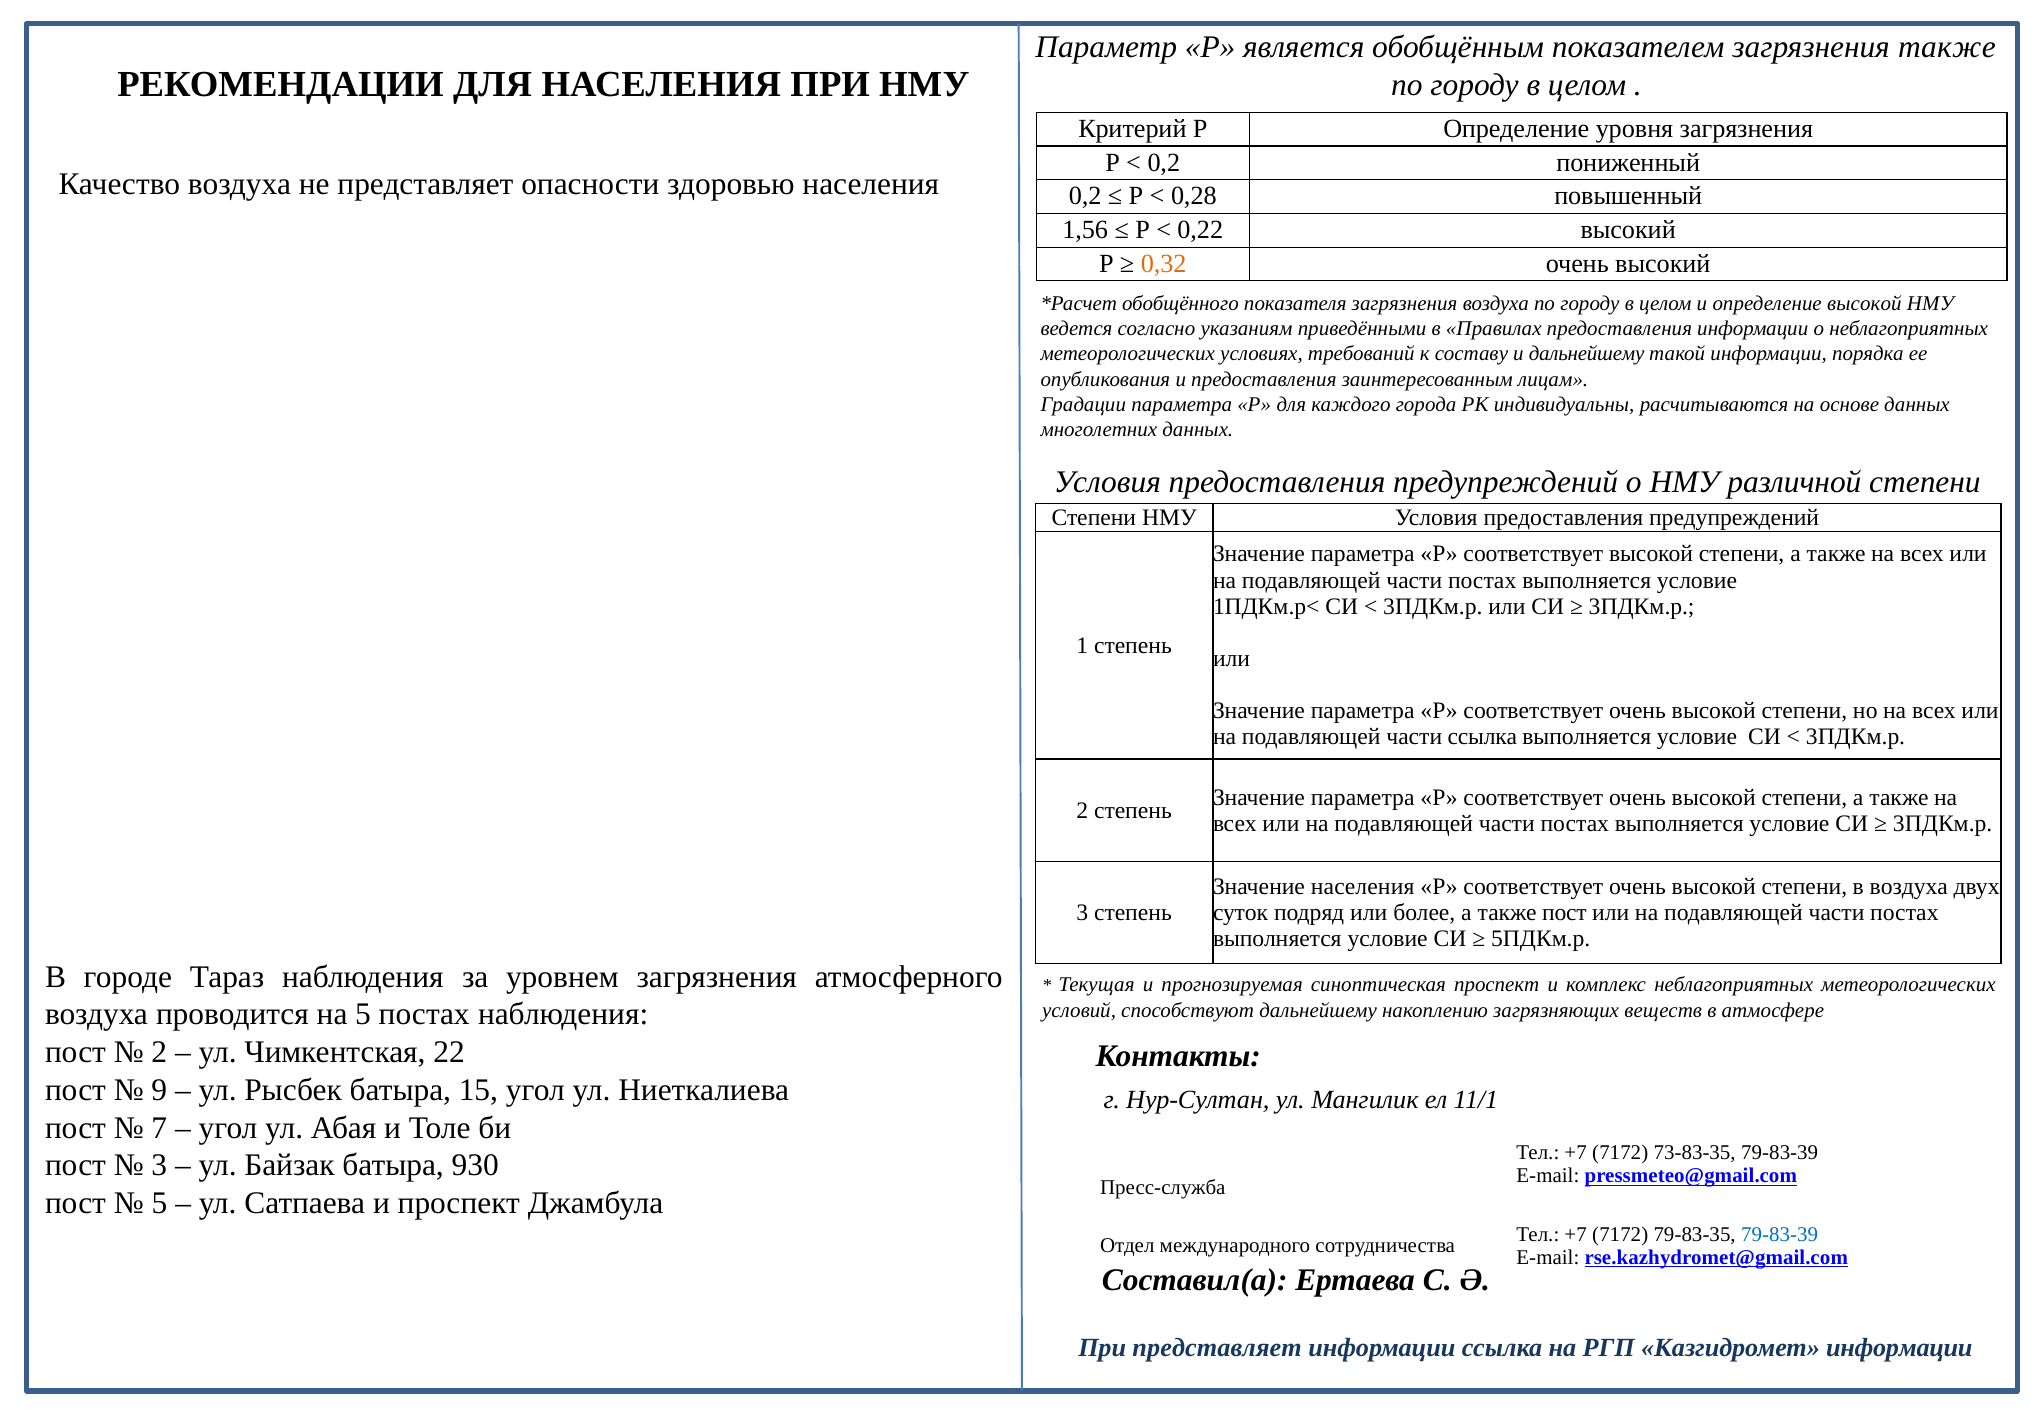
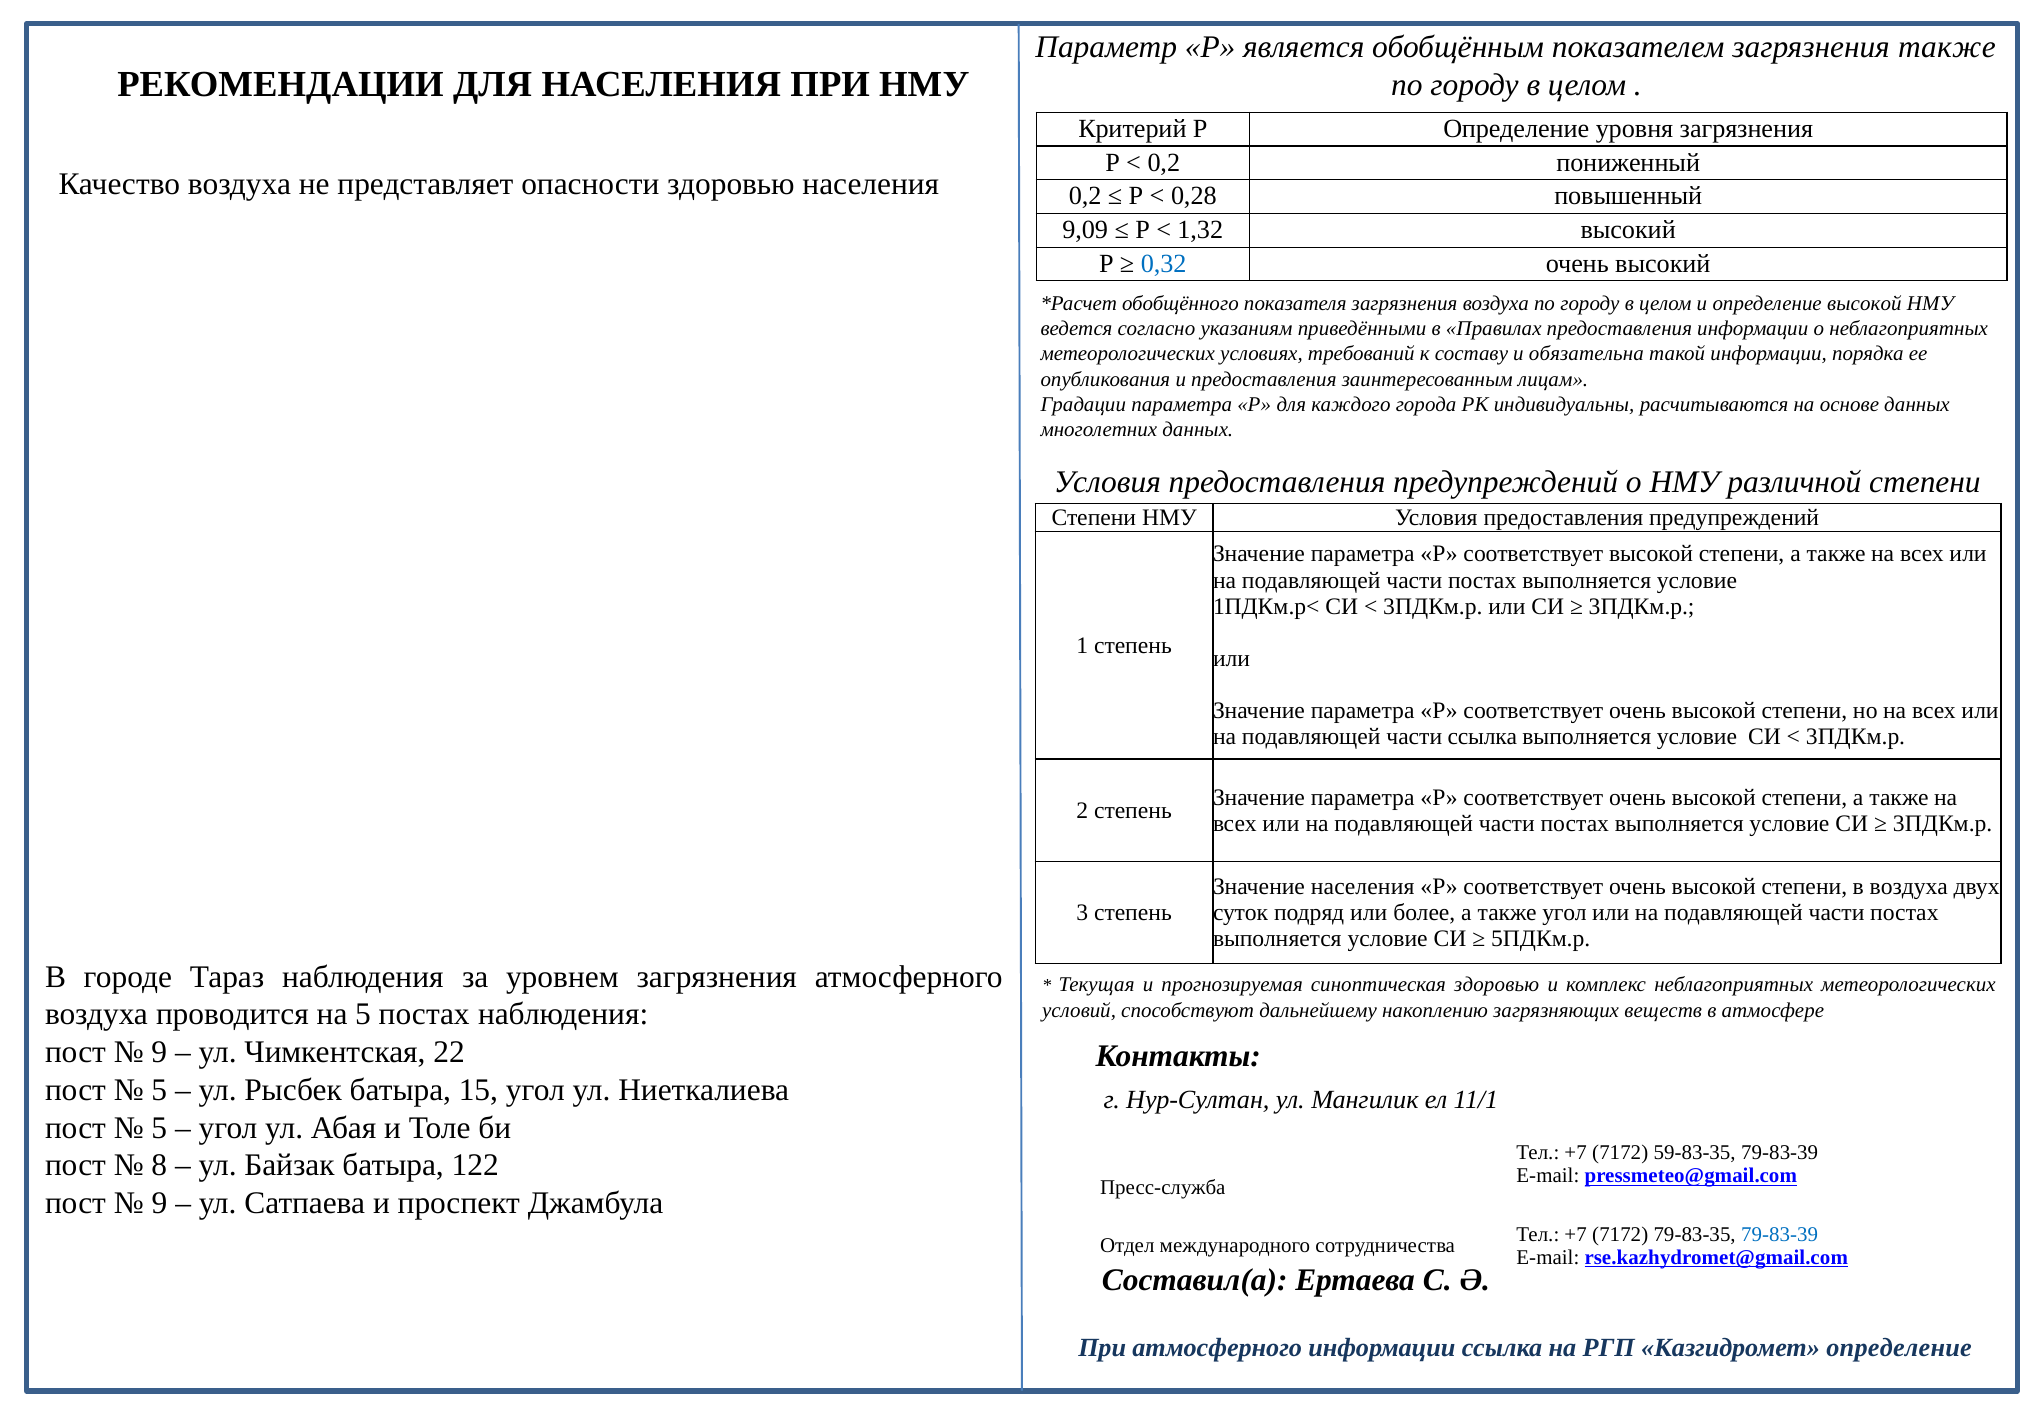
1,56: 1,56 -> 9,09
0,22: 0,22 -> 1,32
0,32 colour: orange -> blue
и дальнейшему: дальнейшему -> обязательна
также пост: пост -> угол
синоптическая проспект: проспект -> здоровью
2 at (159, 1052): 2 -> 9
9 at (159, 1090): 9 -> 5
7 at (159, 1128): 7 -> 5
73-83-35: 73-83-35 -> 59-83-35
3 at (159, 1166): 3 -> 8
930: 930 -> 122
5 at (160, 1203): 5 -> 9
При представляет: представляет -> атмосферного
Казгидромет информации: информации -> определение
